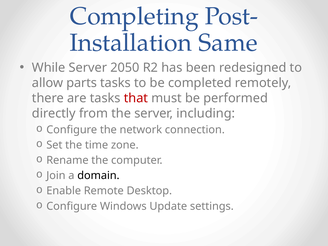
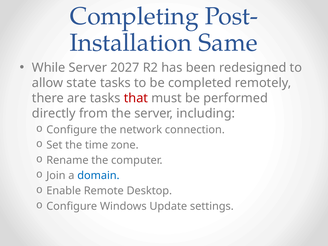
2050: 2050 -> 2027
parts: parts -> state
domain colour: black -> blue
